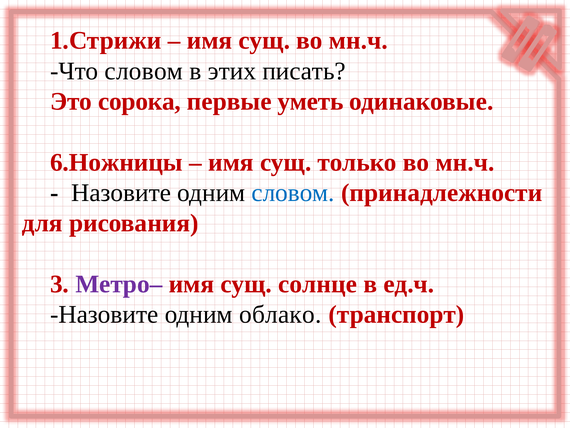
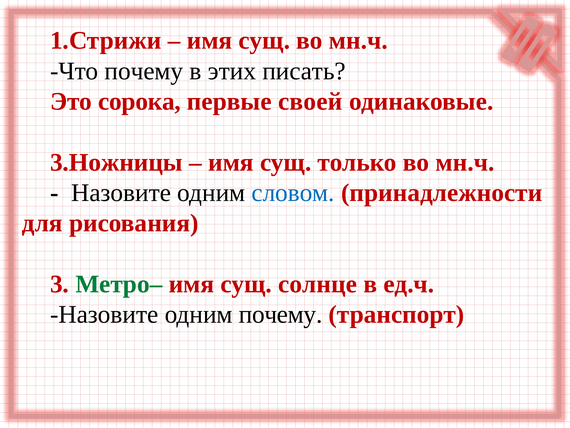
Что словом: словом -> почему
уметь: уметь -> своей
6.Ножницы: 6.Ножницы -> 3.Ножницы
Метро– colour: purple -> green
одним облако: облако -> почему
